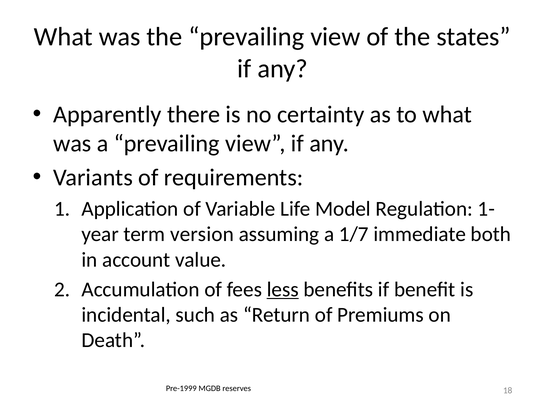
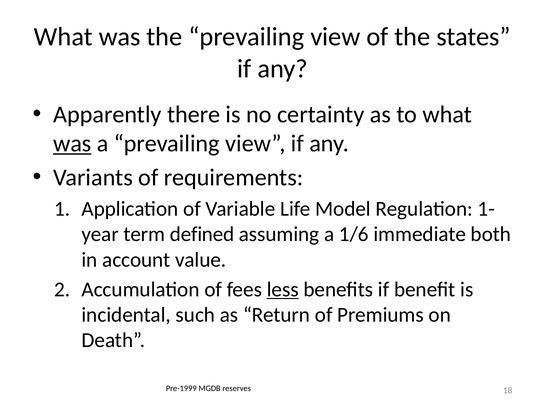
was at (72, 143) underline: none -> present
version: version -> defined
1/7: 1/7 -> 1/6
